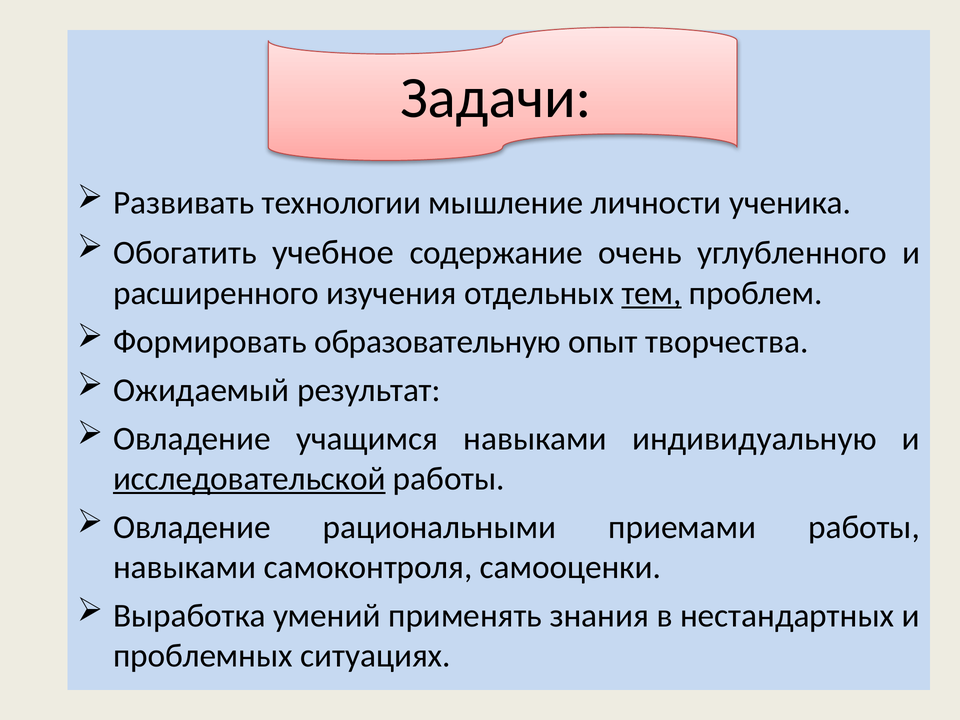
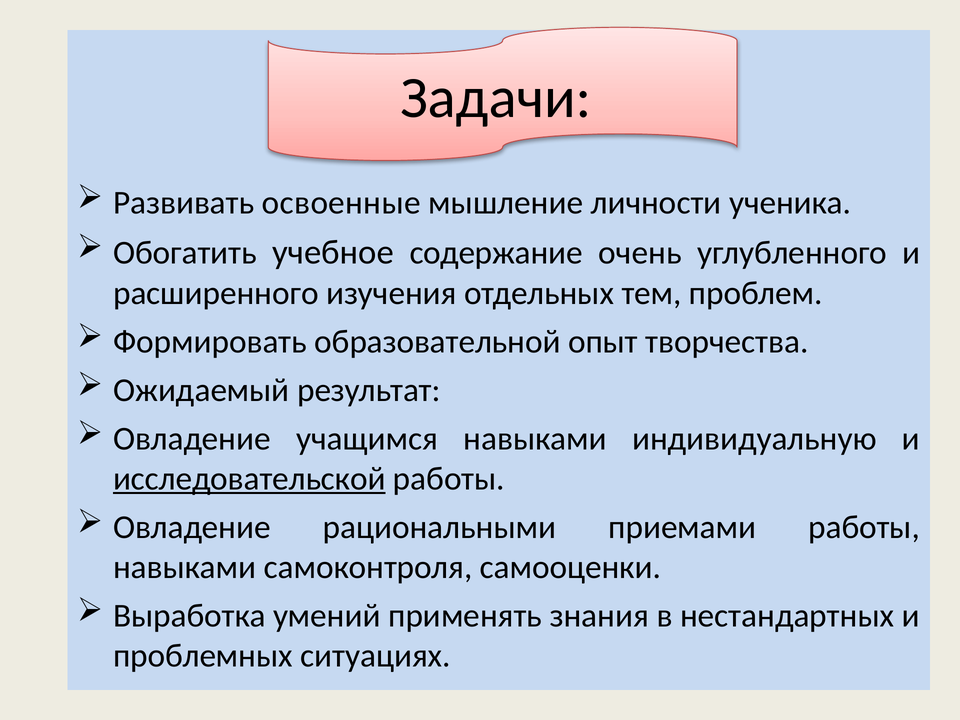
технологии: технологии -> освоенные
тем underline: present -> none
образовательную: образовательную -> образовательной
